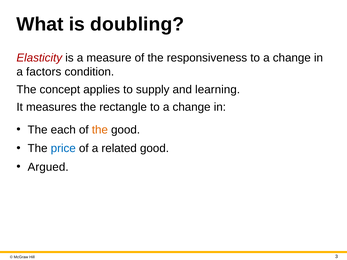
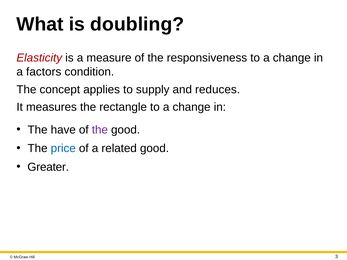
learning: learning -> reduces
each: each -> have
the at (100, 130) colour: orange -> purple
Argued: Argued -> Greater
